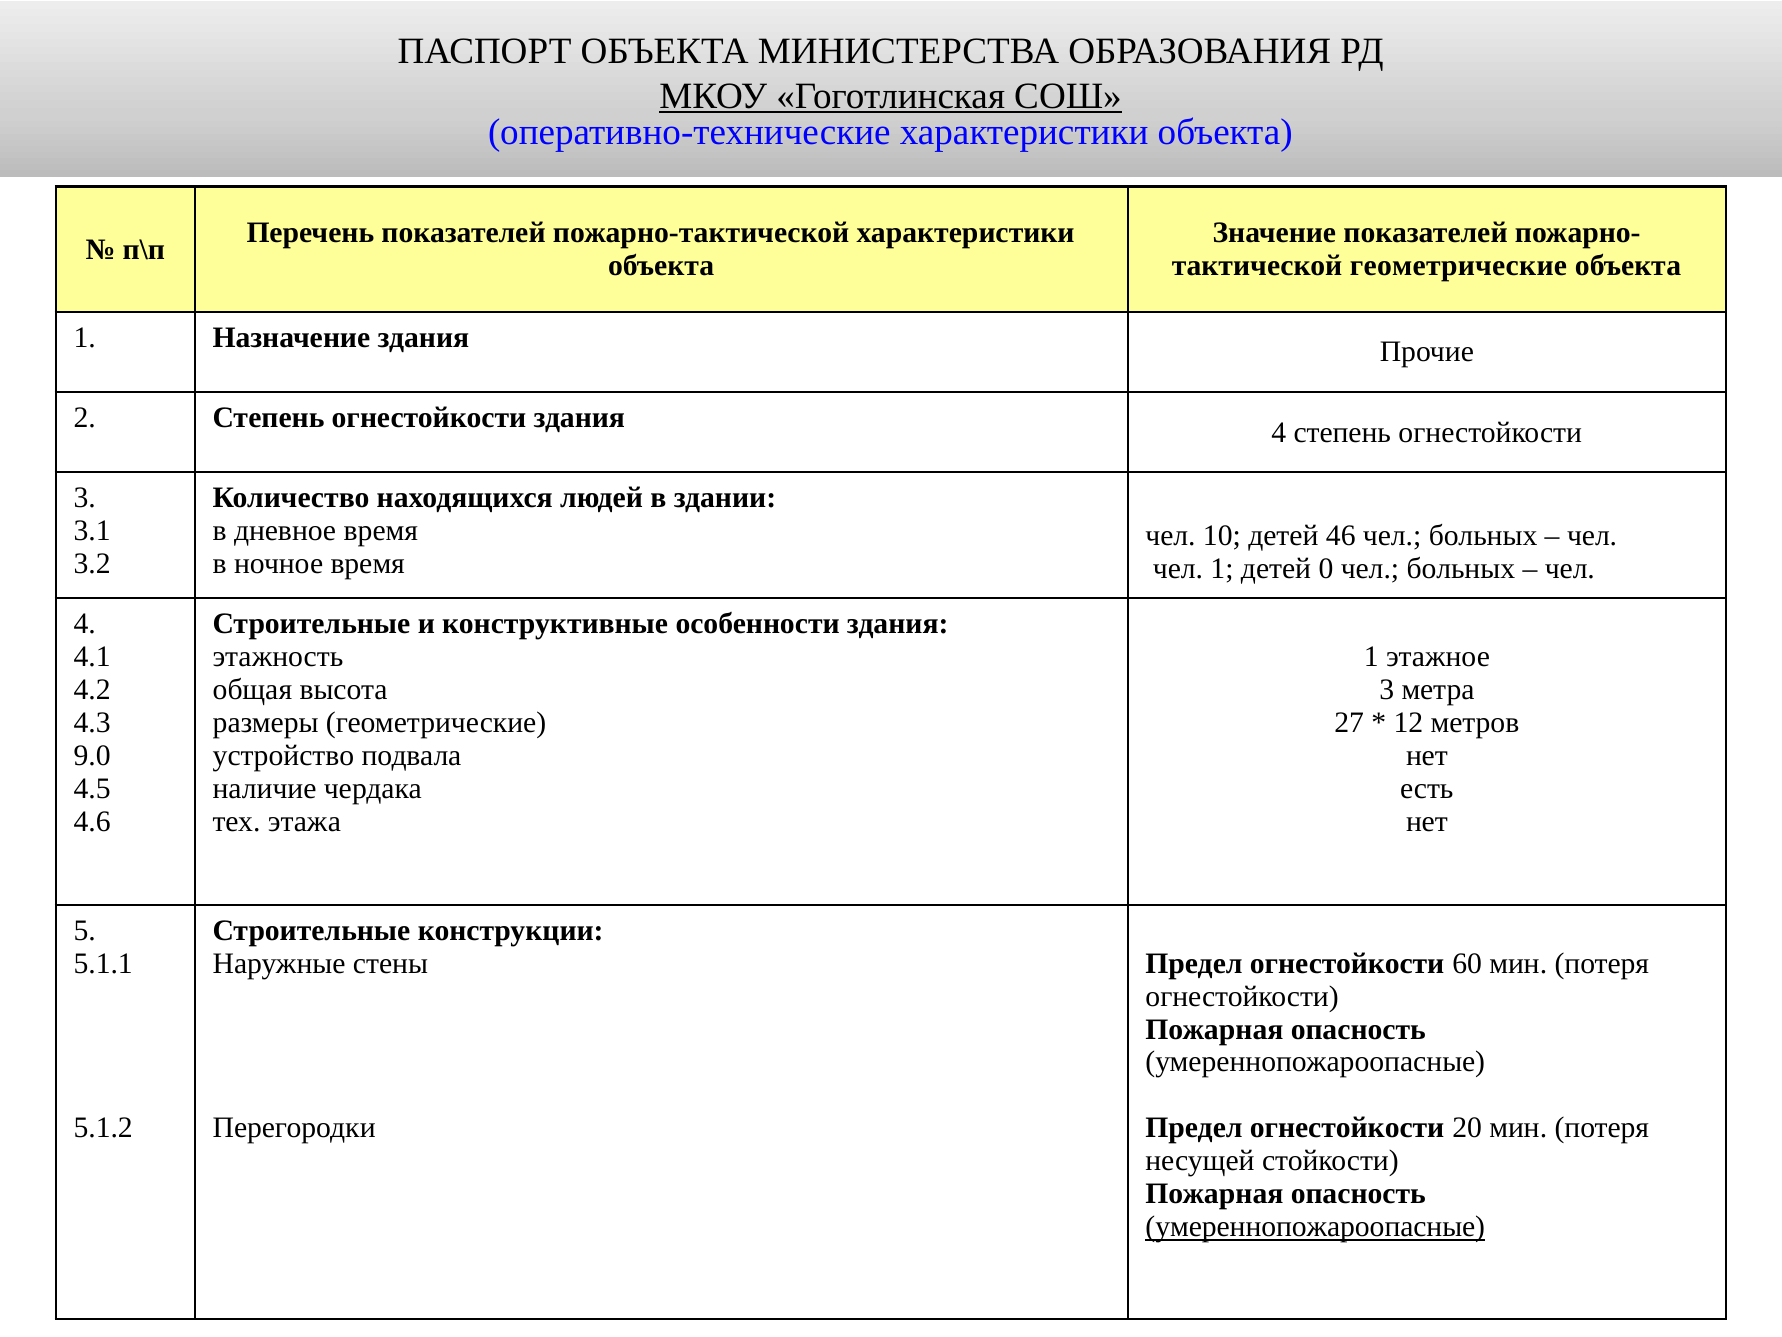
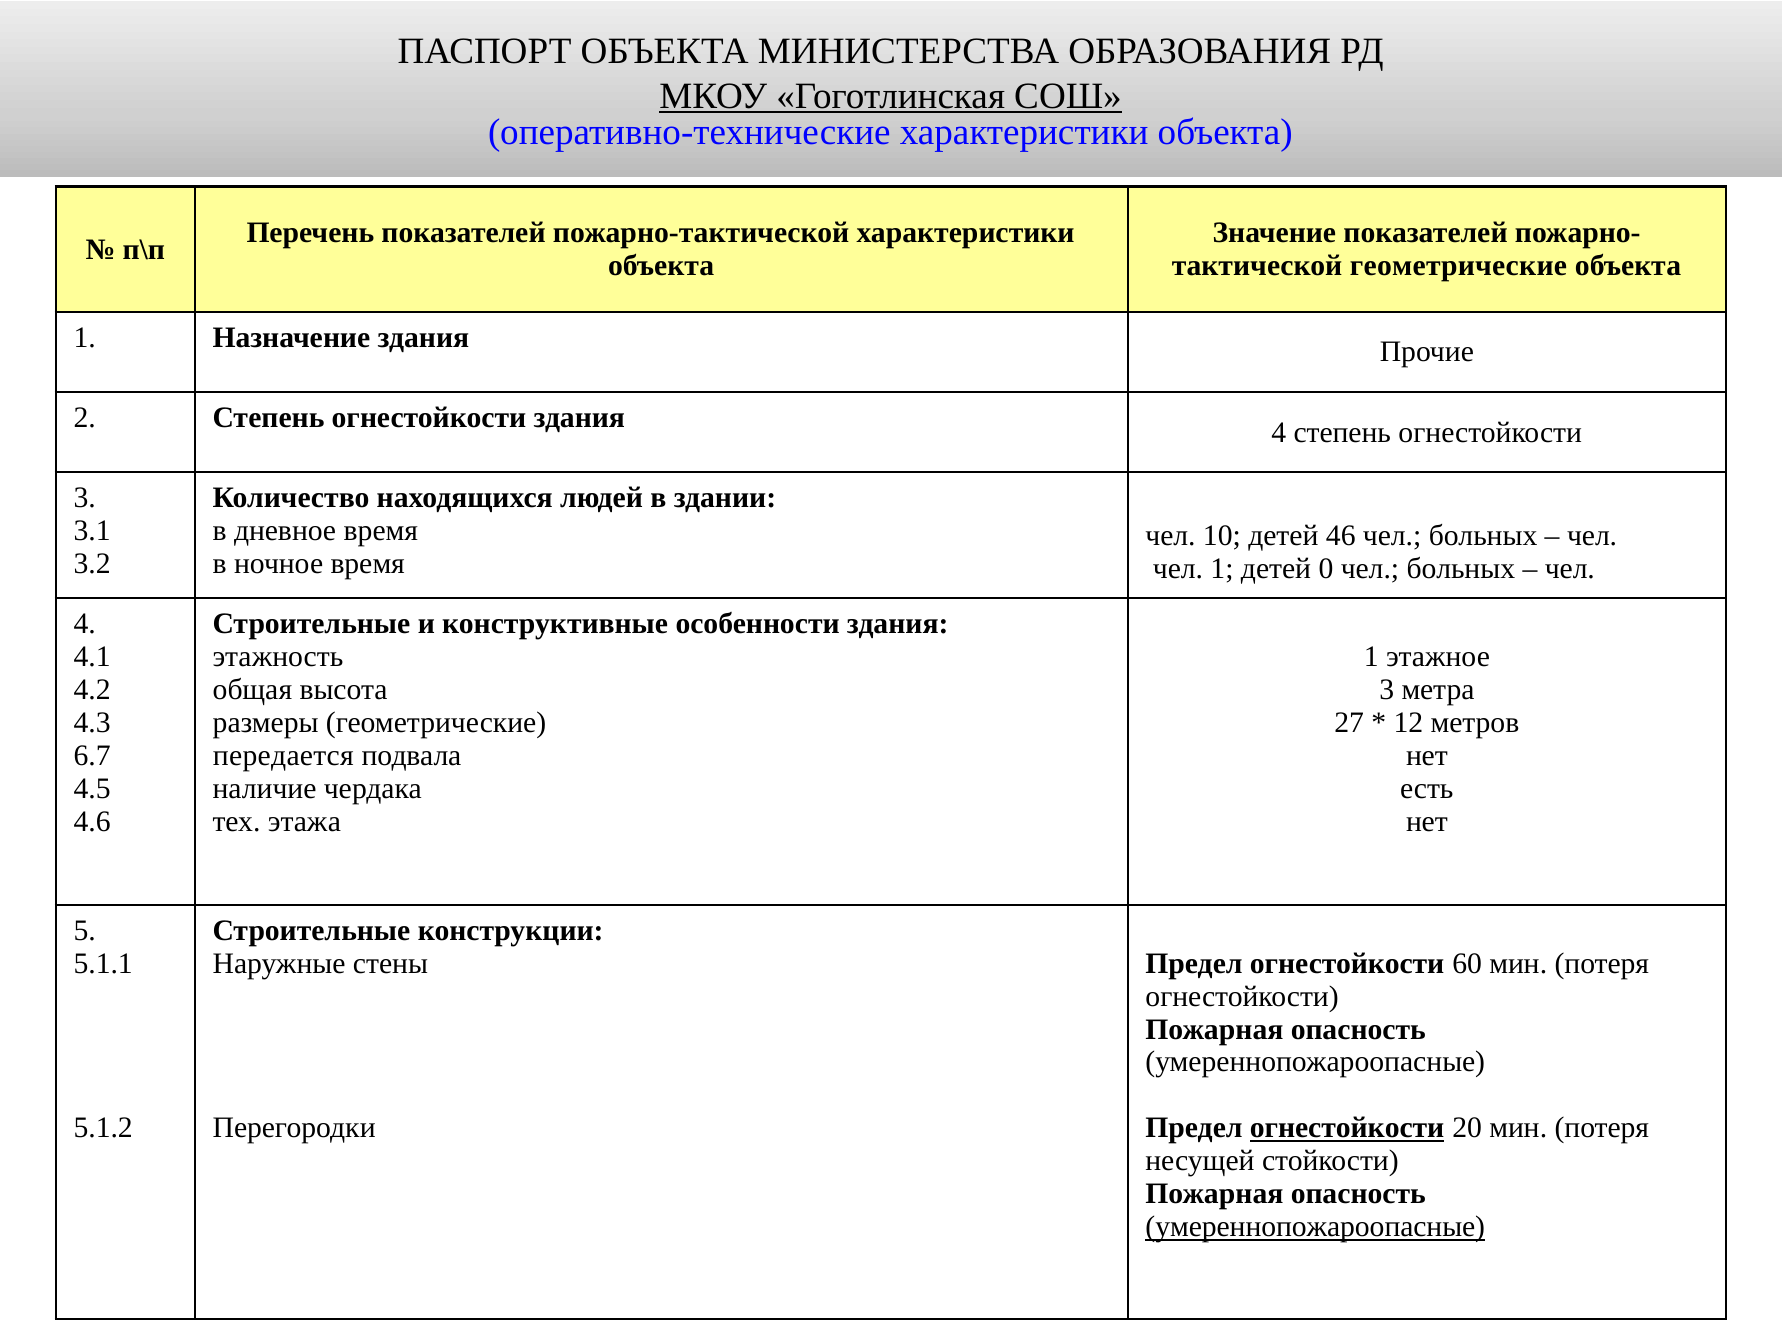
9.0: 9.0 -> 6.7
устройство: устройство -> передается
огнестойкости at (1347, 1128) underline: none -> present
